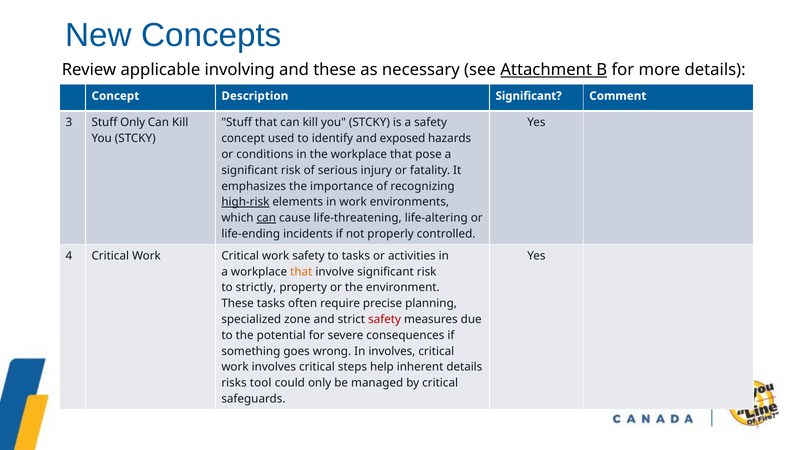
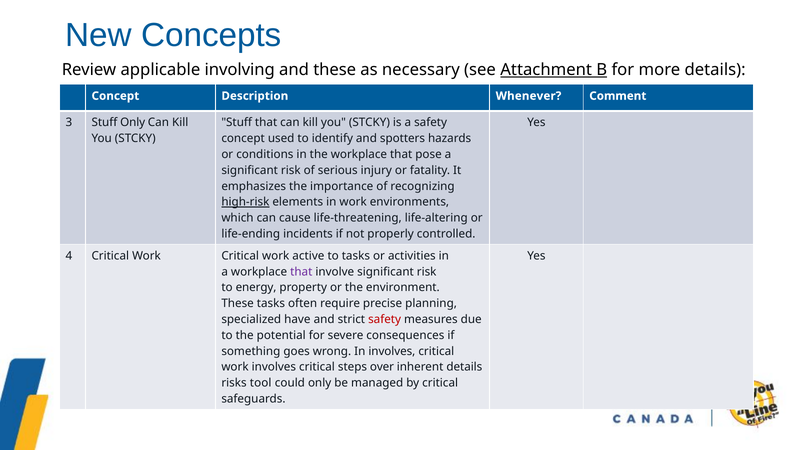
Description Significant: Significant -> Whenever
exposed: exposed -> spotters
can at (266, 218) underline: present -> none
work safety: safety -> active
that at (301, 271) colour: orange -> purple
strictly: strictly -> energy
zone: zone -> have
help: help -> over
